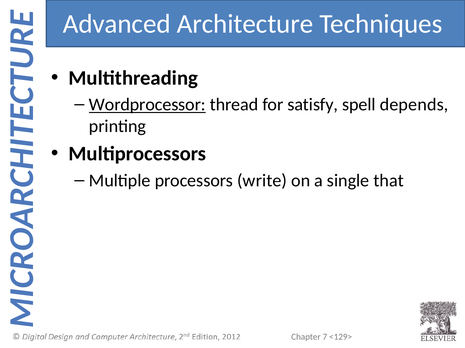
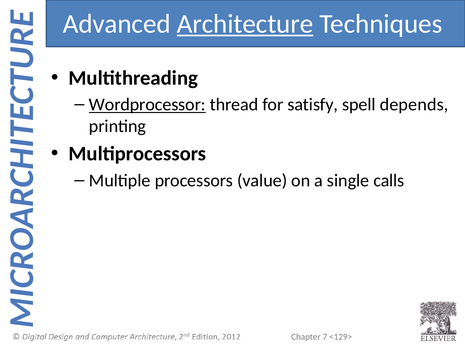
Architecture underline: none -> present
write: write -> value
that: that -> calls
